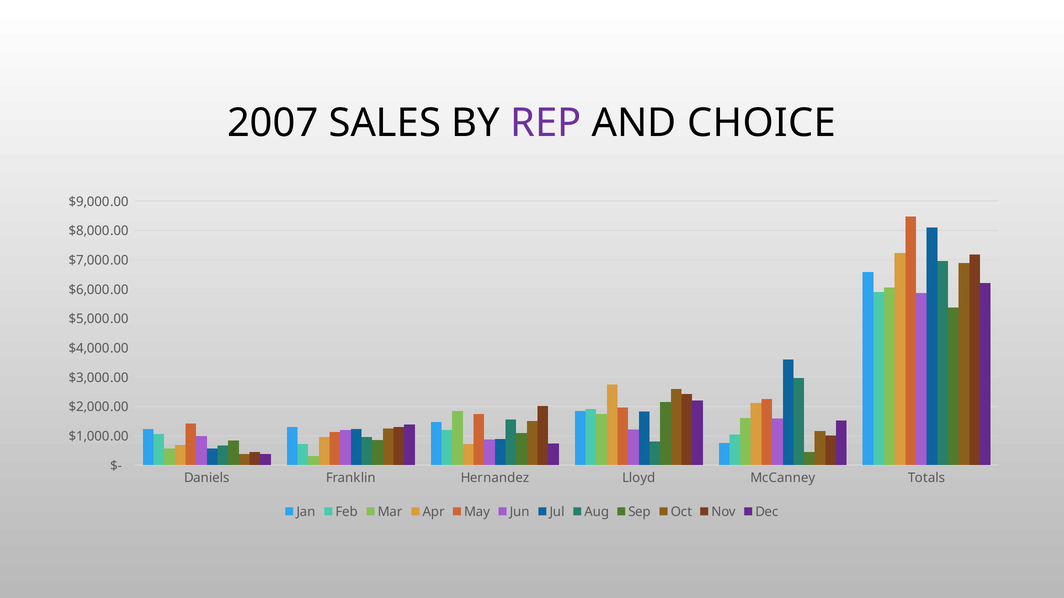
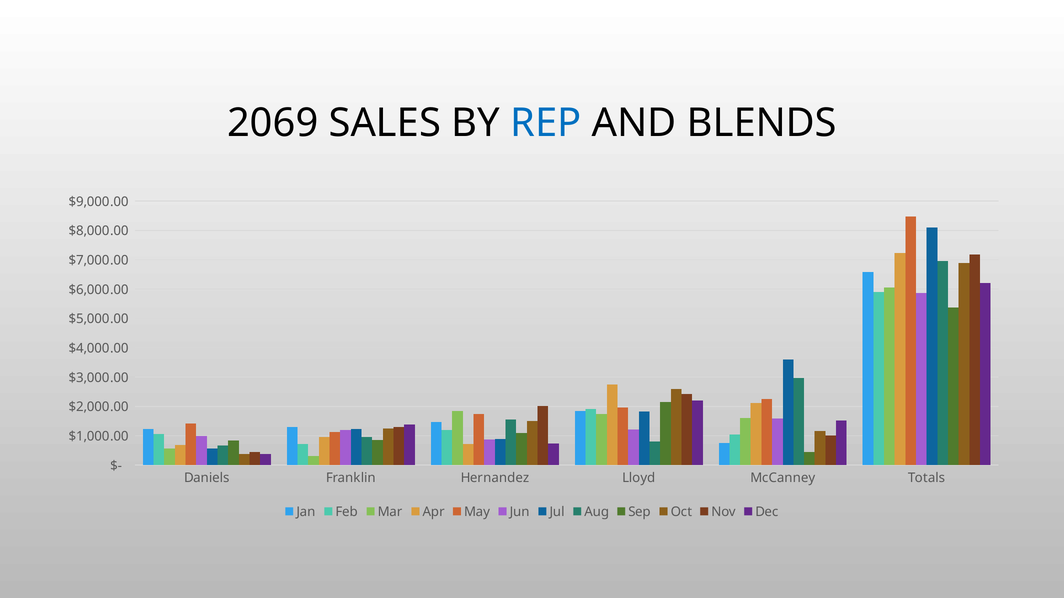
2007: 2007 -> 2069
REP colour: purple -> blue
CHOICE: CHOICE -> BLENDS
